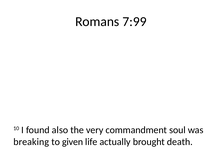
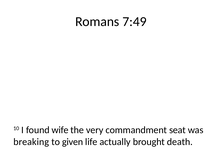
7:99: 7:99 -> 7:49
also: also -> wife
soul: soul -> seat
